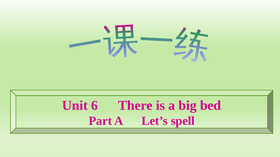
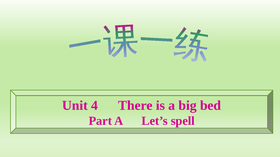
6: 6 -> 4
